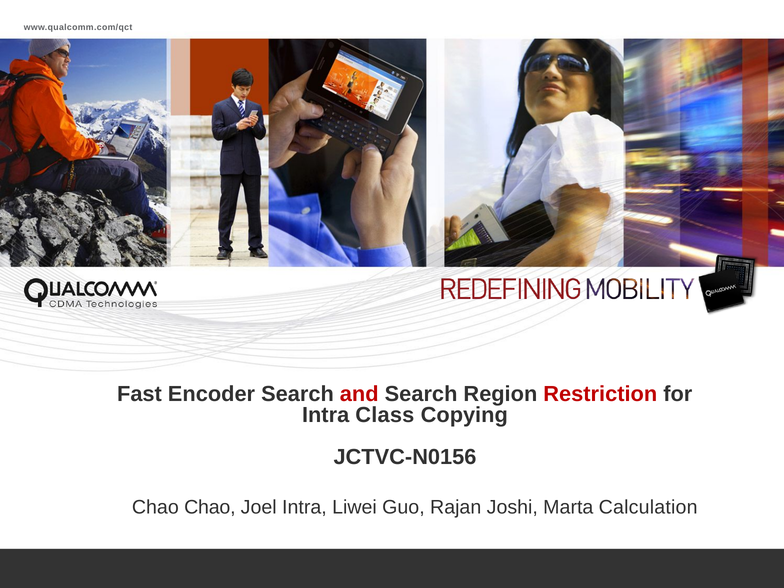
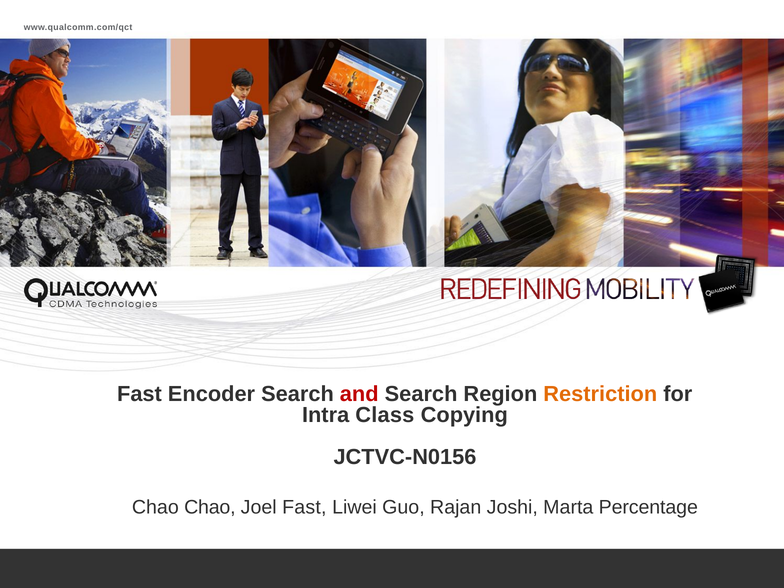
Restriction colour: red -> orange
Joel Intra: Intra -> Fast
Calculation: Calculation -> Percentage
